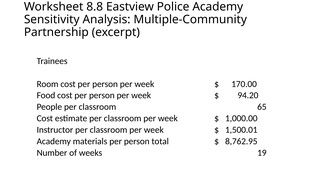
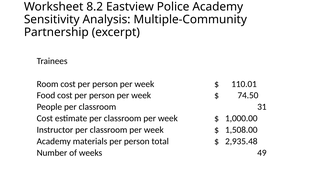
8.8: 8.8 -> 8.2
170.00: 170.00 -> 110.01
94.20: 94.20 -> 74.50
65: 65 -> 31
1,500.01: 1,500.01 -> 1,508.00
8,762.95: 8,762.95 -> 2,935.48
19: 19 -> 49
